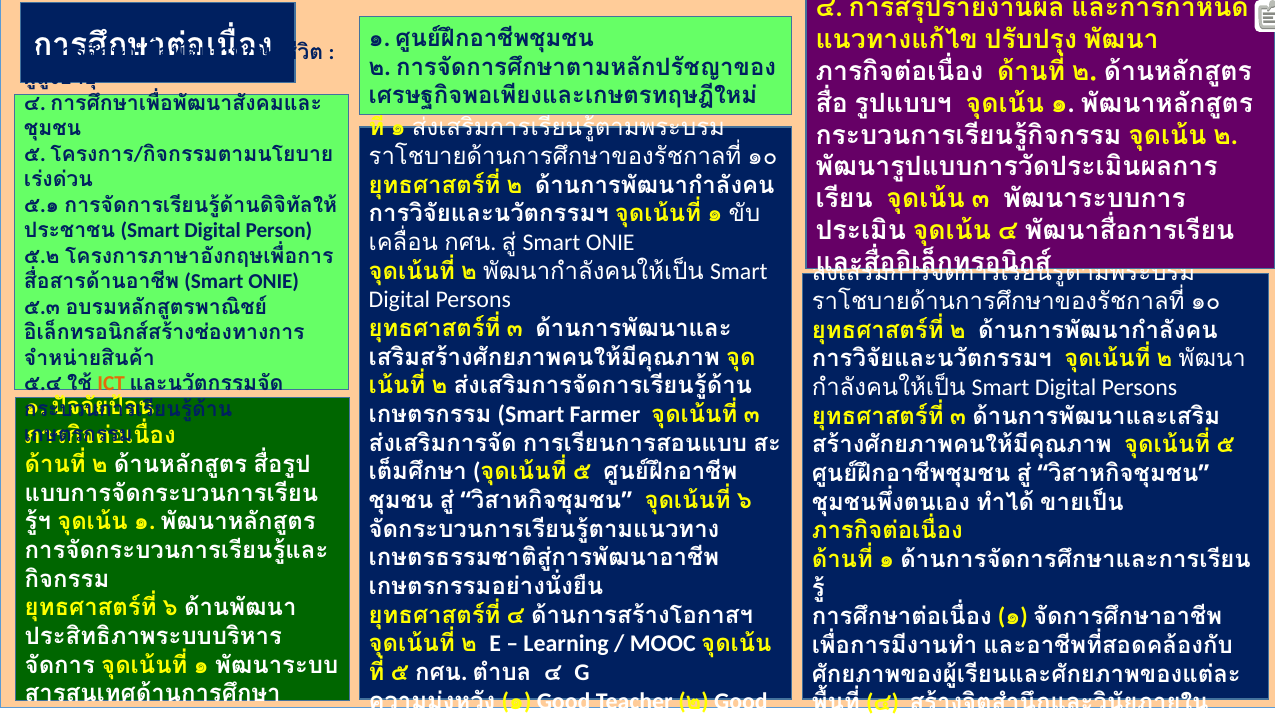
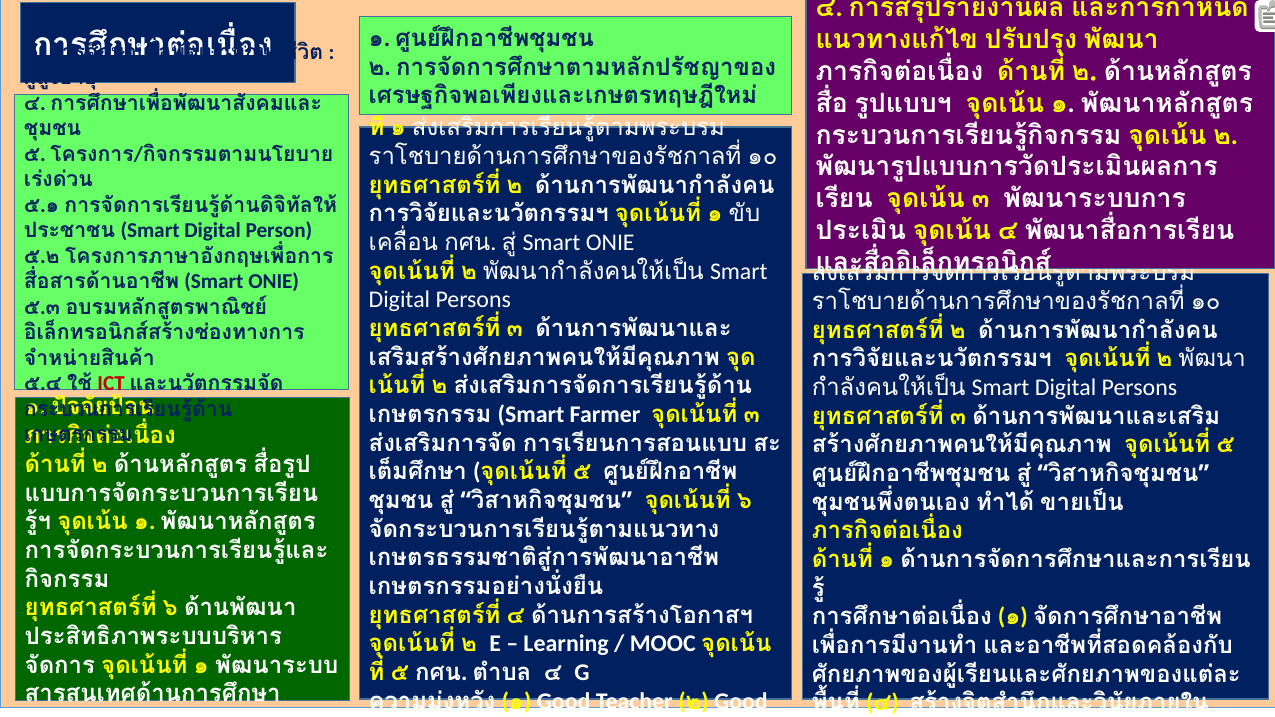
ICT colour: orange -> red
